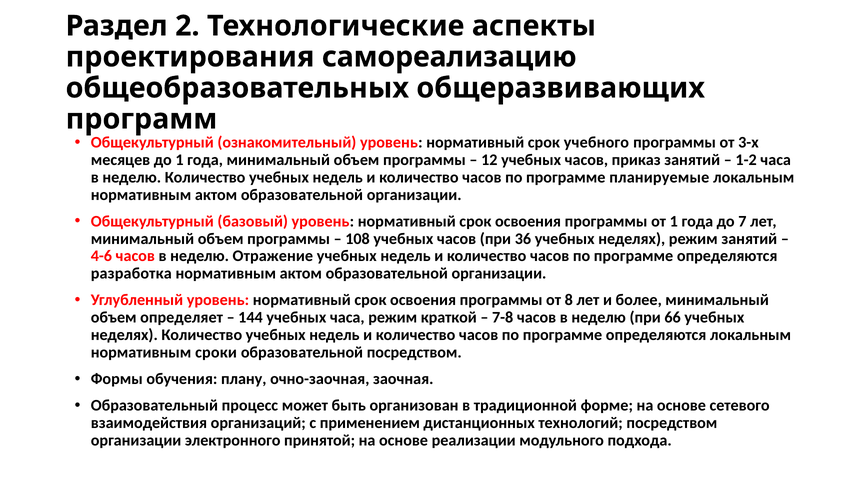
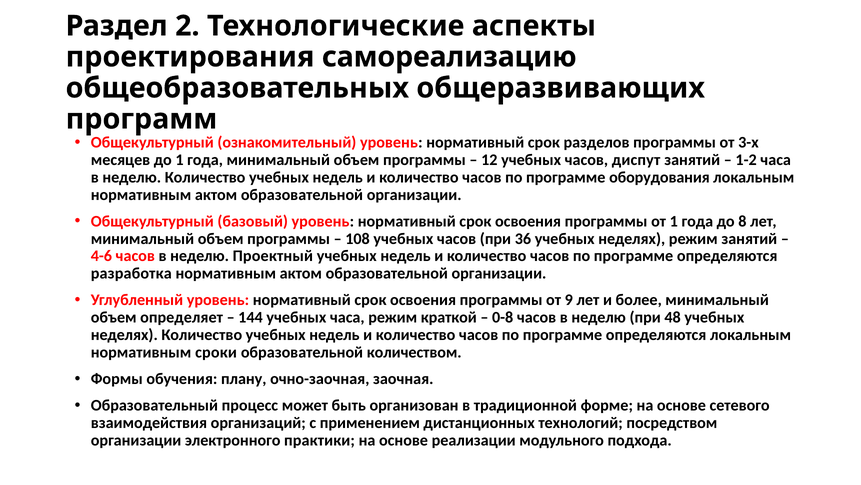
учебного: учебного -> разделов
приказ: приказ -> диспут
планируемые: планируемые -> оборудования
7: 7 -> 8
Отражение: Отражение -> Проектный
8: 8 -> 9
7-8: 7-8 -> 0-8
66: 66 -> 48
образовательной посредством: посредством -> количеством
принятой: принятой -> практики
